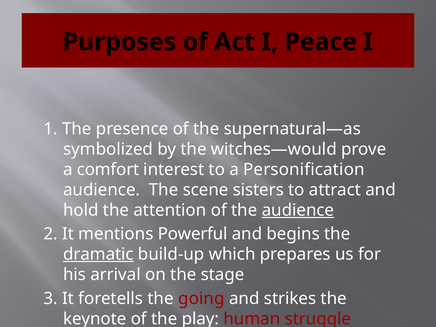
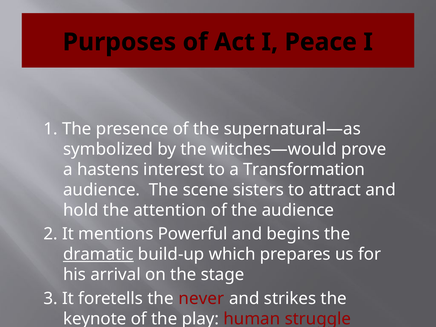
comfort: comfort -> hastens
Personification: Personification -> Transformation
audience at (298, 210) underline: present -> none
going: going -> never
